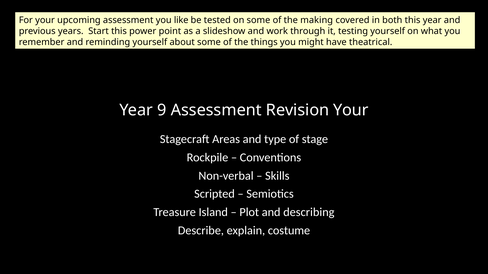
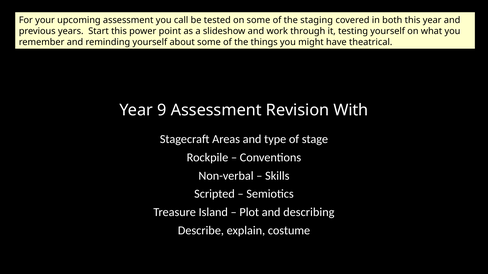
like: like -> call
making: making -> staging
Revision Your: Your -> With
